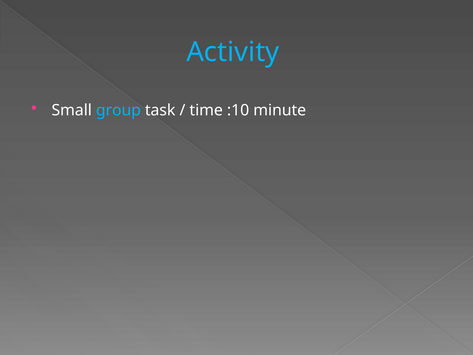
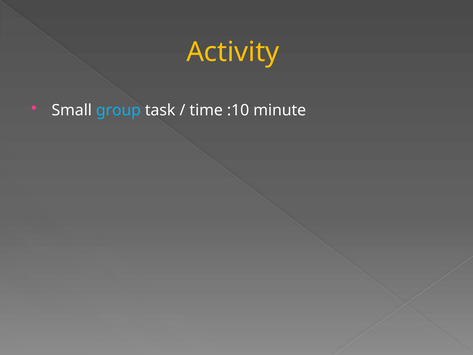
Activity colour: light blue -> yellow
